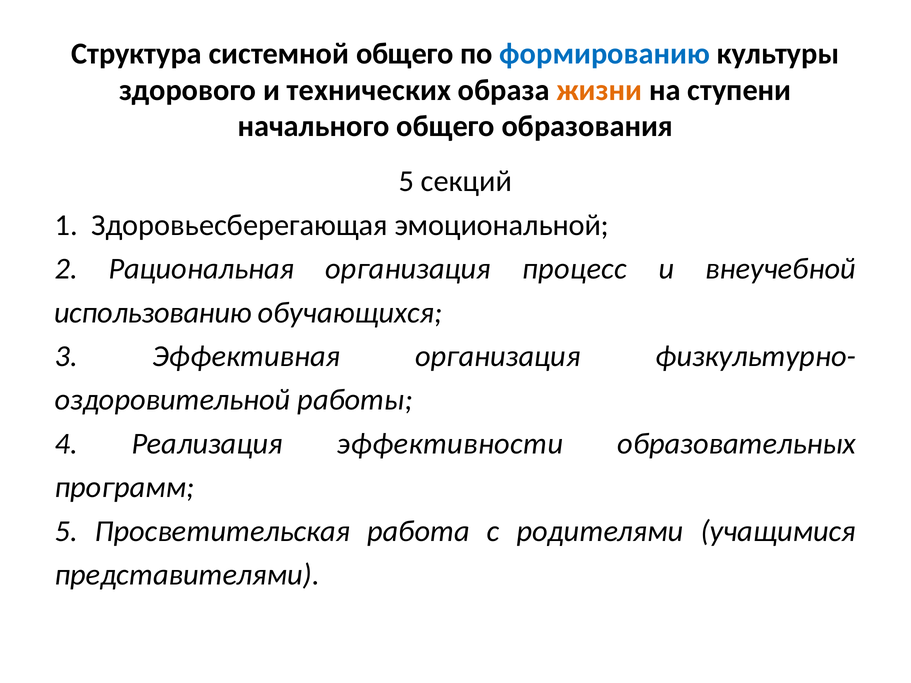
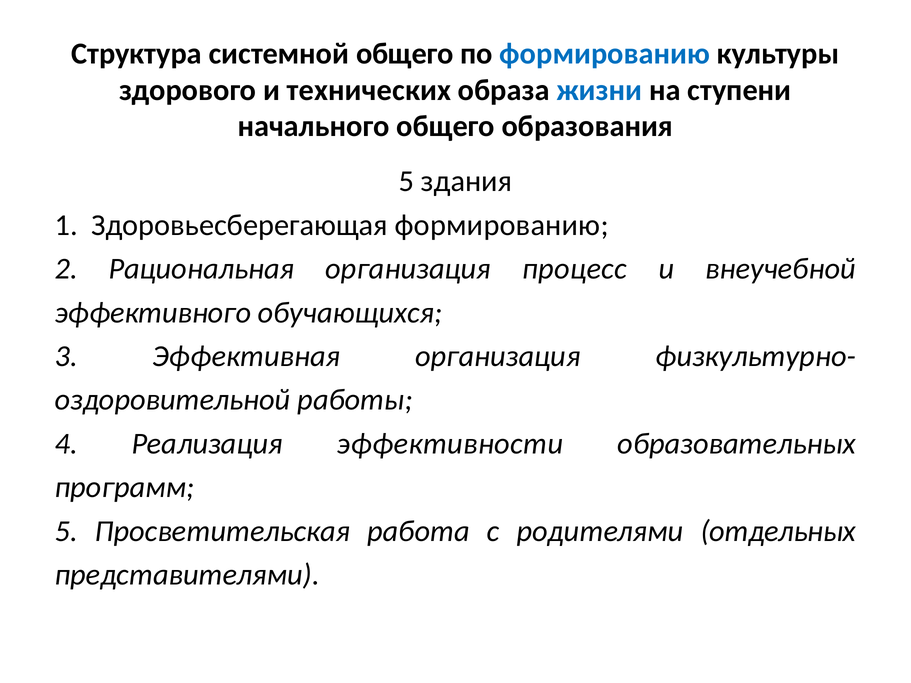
жизни colour: orange -> blue
секций: секций -> здания
Здоровьесберегающая эмоциональной: эмоциональной -> формированию
использованию: использованию -> эффективного
учащимися: учащимися -> отдельных
